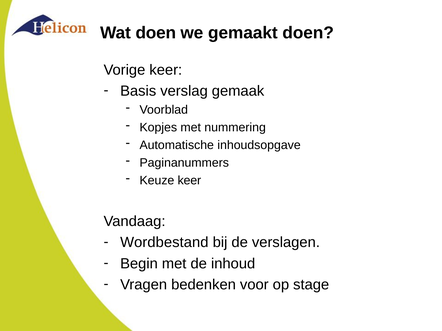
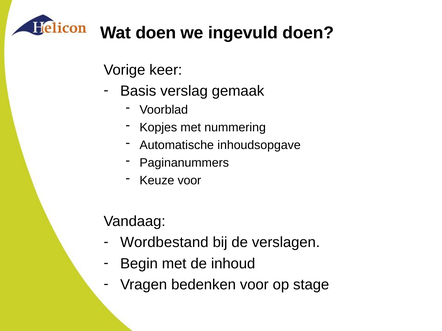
gemaakt: gemaakt -> ingevuld
Keuze keer: keer -> voor
